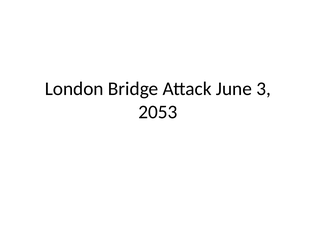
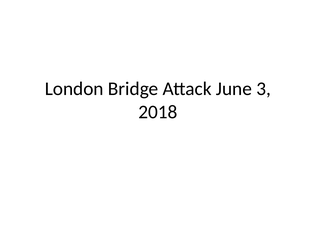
2053: 2053 -> 2018
